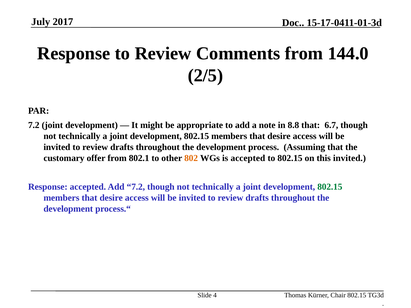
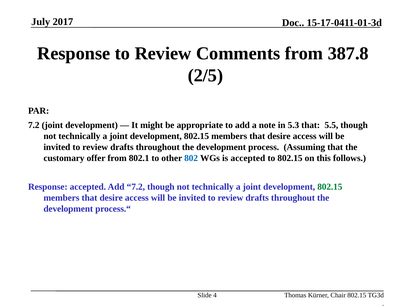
144.0: 144.0 -> 387.8
8.8: 8.8 -> 5.3
6.7: 6.7 -> 5.5
802 colour: orange -> blue
this invited: invited -> follows
